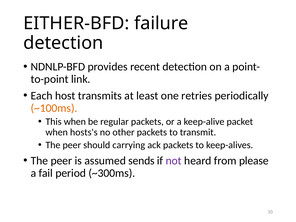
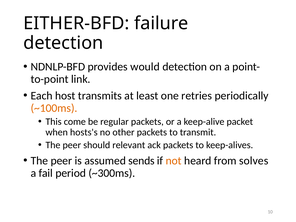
recent: recent -> would
This when: when -> come
carrying: carrying -> relevant
not colour: purple -> orange
please: please -> solves
